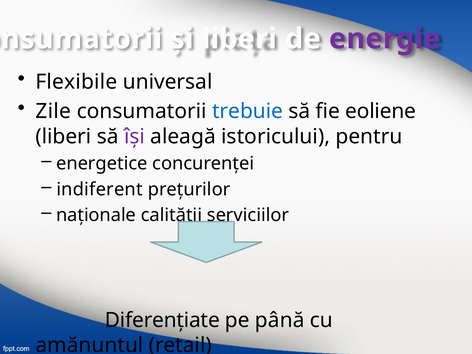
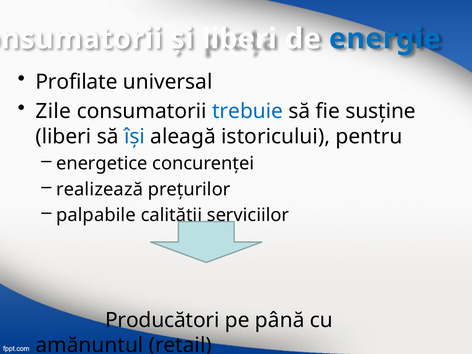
energie colour: purple -> blue
Flexibile: Flexibile -> Profilate
eoliene: eoliene -> susţine
îşi colour: purple -> blue
indiferent: indiferent -> realizează
naţionale: naţionale -> palpabile
Diferenţiate: Diferenţiate -> Producători
